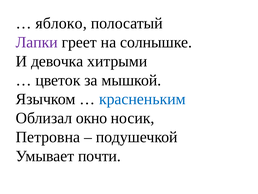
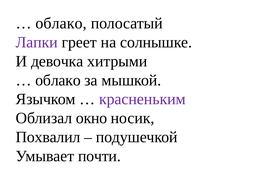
яблоко at (61, 23): яблоко -> облако
цветок at (58, 80): цветок -> облако
красненьким colour: blue -> purple
Петровна: Петровна -> Похвалил
